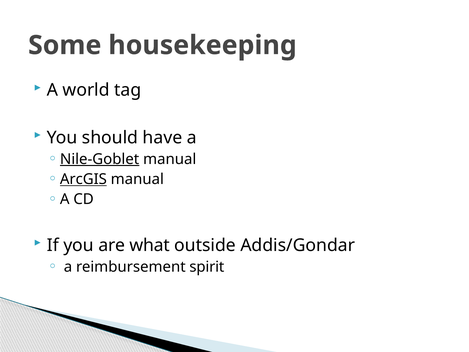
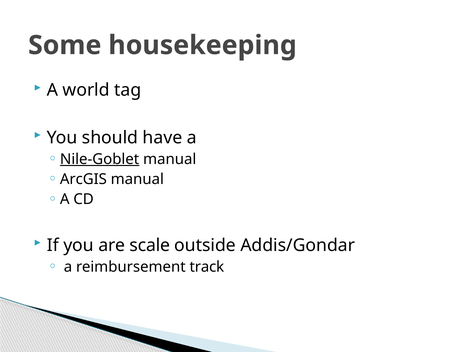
ArcGIS underline: present -> none
what: what -> scale
spirit: spirit -> track
